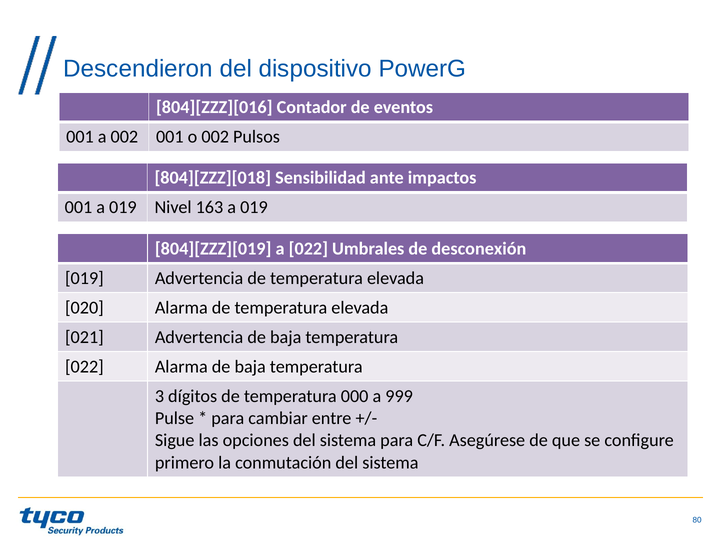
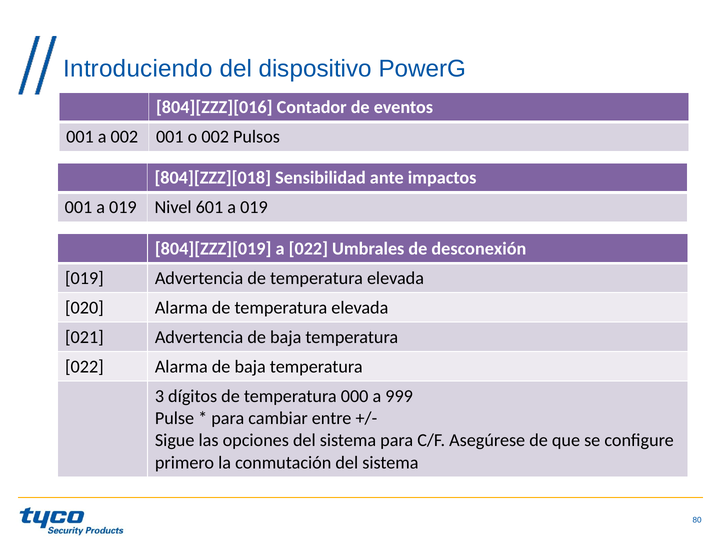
Descendieron: Descendieron -> Introduciendo
163: 163 -> 601
